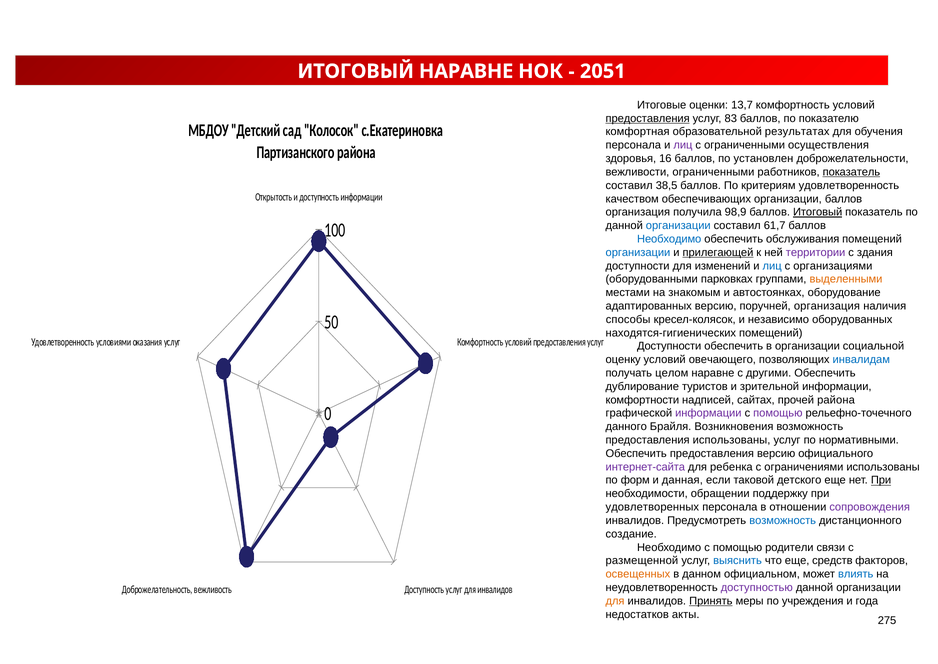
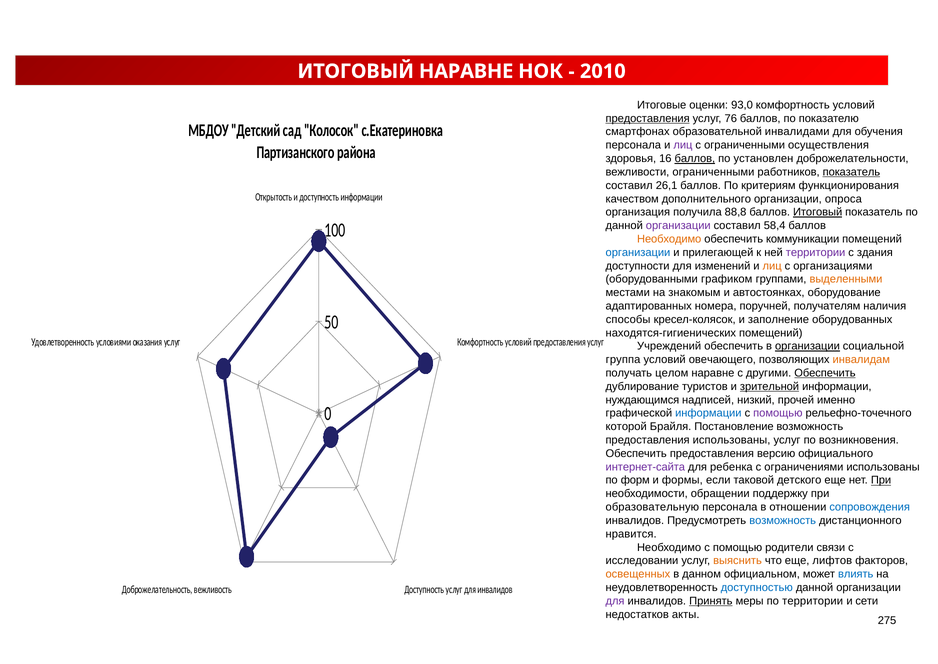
2051: 2051 -> 2010
13,7: 13,7 -> 93,0
83: 83 -> 76
комфортная: комфортная -> смартфонах
результатах: результатах -> инвалидами
баллов at (695, 158) underline: none -> present
38,5: 38,5 -> 26,1
критериям удовлетворенность: удовлетворенность -> функционирования
обеспечивающих: обеспечивающих -> дополнительного
организации баллов: баллов -> опроса
98,9: 98,9 -> 88,8
организации at (678, 225) colour: blue -> purple
61,7: 61,7 -> 58,4
Необходимо at (669, 239) colour: blue -> orange
обслуживания: обслуживания -> коммуникации
прилегающей underline: present -> none
лиц at (772, 266) colour: blue -> orange
парковках: парковках -> графиком
адаптированных версию: версию -> номера
поручней организация: организация -> получателям
независимо: независимо -> заполнение
Доступности at (669, 346): Доступности -> Учреждений
организации at (807, 346) underline: none -> present
оценку: оценку -> группа
инвалидам colour: blue -> orange
Обеспечить at (825, 373) underline: none -> present
зрительной underline: none -> present
комфортности: комфортности -> нуждающимся
сайтах: сайтах -> низкий
прочей района: района -> именно
информации at (708, 413) colour: purple -> blue
данного: данного -> которой
Возникновения: Возникновения -> Постановление
нормативными: нормативными -> возникновения
данная: данная -> формы
удовлетворенных: удовлетворенных -> образовательную
сопровождения colour: purple -> blue
создание: создание -> нравится
размещенной: размещенной -> исследовании
выяснить colour: blue -> orange
средств: средств -> лифтов
доступностью colour: purple -> blue
для at (615, 600) colour: orange -> purple
по учреждения: учреждения -> территории
года: года -> сети
